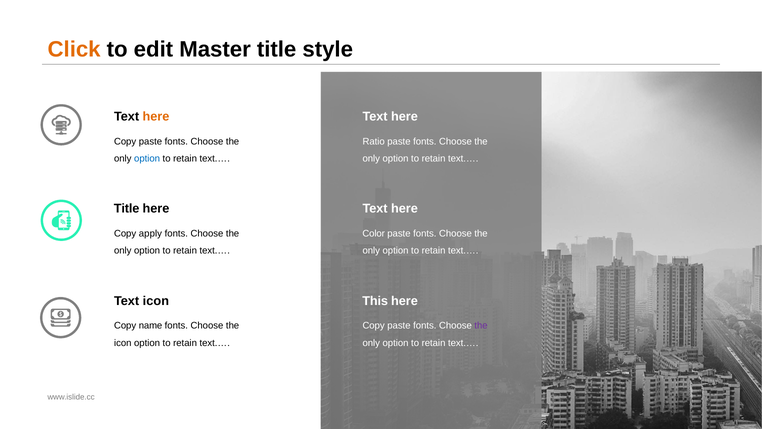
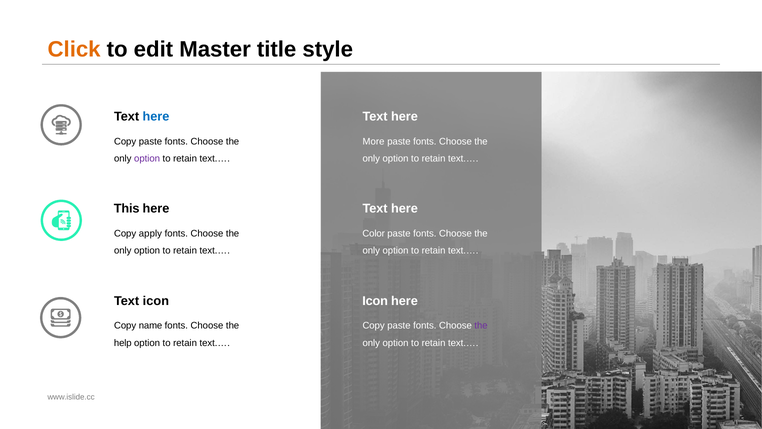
here at (156, 117) colour: orange -> blue
Ratio: Ratio -> More
option at (147, 158) colour: blue -> purple
Title at (127, 209): Title -> This
This at (375, 301): This -> Icon
icon at (123, 343): icon -> help
